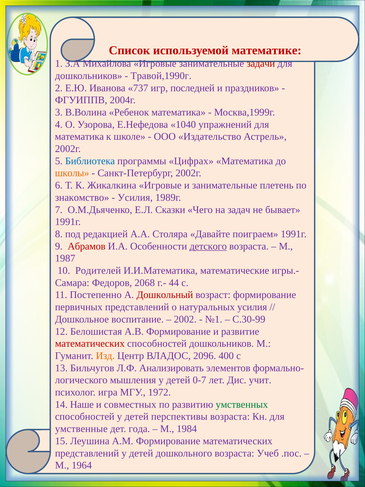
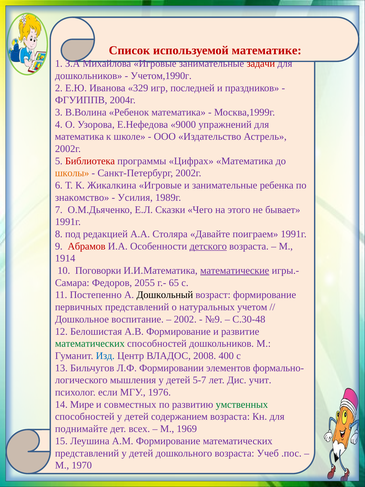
Травой,1990г: Травой,1990г -> Учетом,1990г
737: 737 -> 329
1040: 1040 -> 9000
Библиотека colour: blue -> red
плетень: плетень -> ребенка
задач: задач -> этого
1987: 1987 -> 1914
Родителей: Родителей -> Поговорки
математические underline: none -> present
2068: 2068 -> 2055
44: 44 -> 65
Дошкольный colour: red -> black
натуральных усилия: усилия -> учетом
№1: №1 -> №9
С.30-99: С.30-99 -> С.30-48
математических at (90, 343) colour: red -> green
Изд colour: orange -> blue
2096: 2096 -> 2008
Анализировать: Анализировать -> Формировании
0-7: 0-7 -> 5-7
игра: игра -> если
1972: 1972 -> 1976
Наше: Наше -> Мире
перспективы: перспективы -> содержанием
умственные: умственные -> поднимайте
года: года -> всех
1984: 1984 -> 1969
1964: 1964 -> 1970
